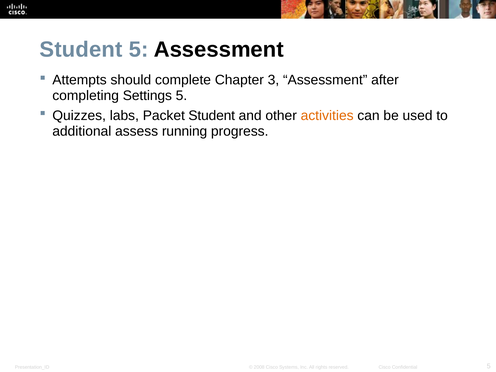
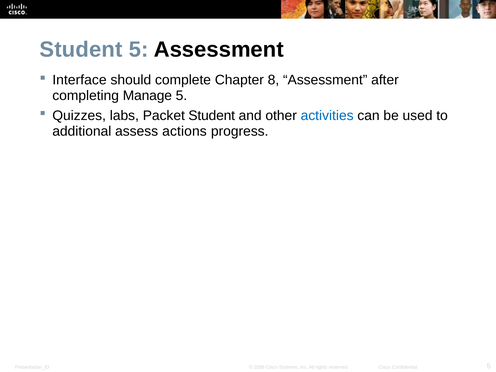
Attempts: Attempts -> Interface
3: 3 -> 8
Settings: Settings -> Manage
activities colour: orange -> blue
running: running -> actions
